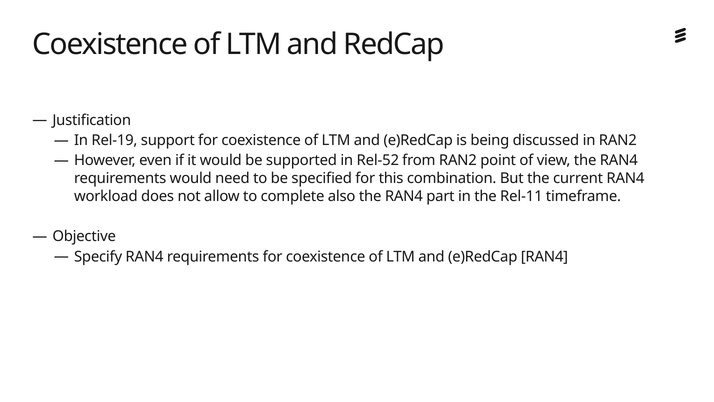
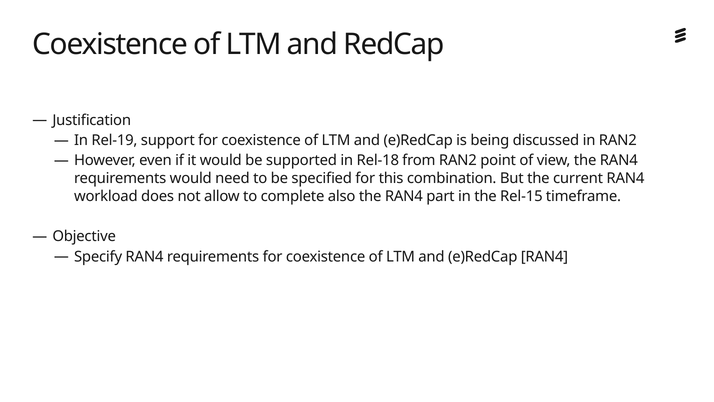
Rel-52: Rel-52 -> Rel-18
Rel-11: Rel-11 -> Rel-15
